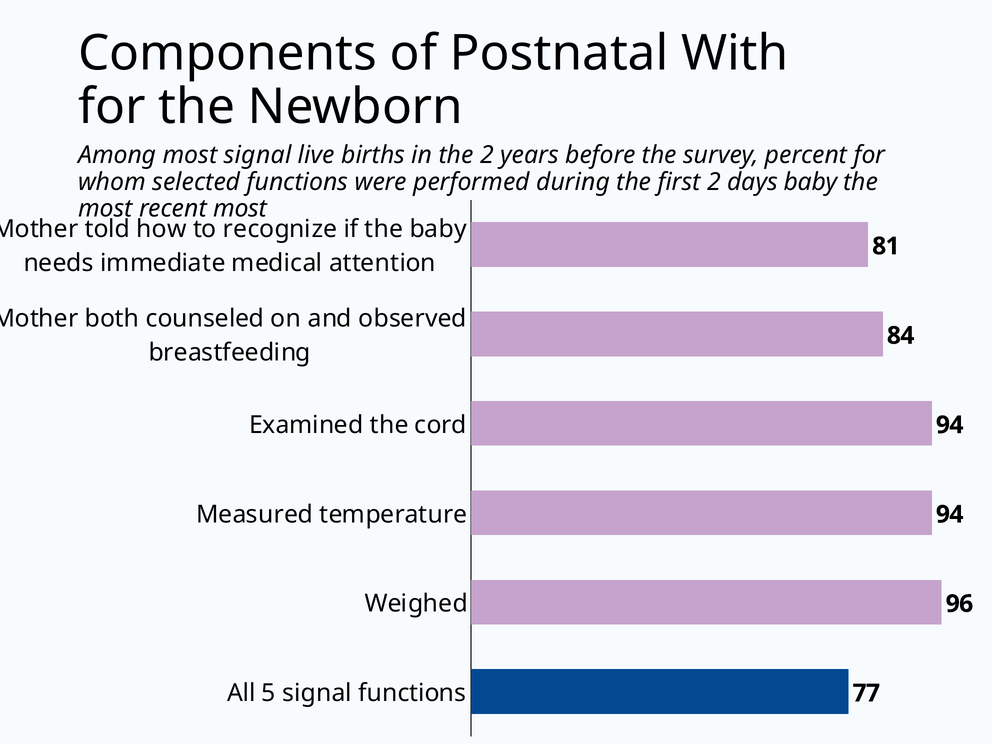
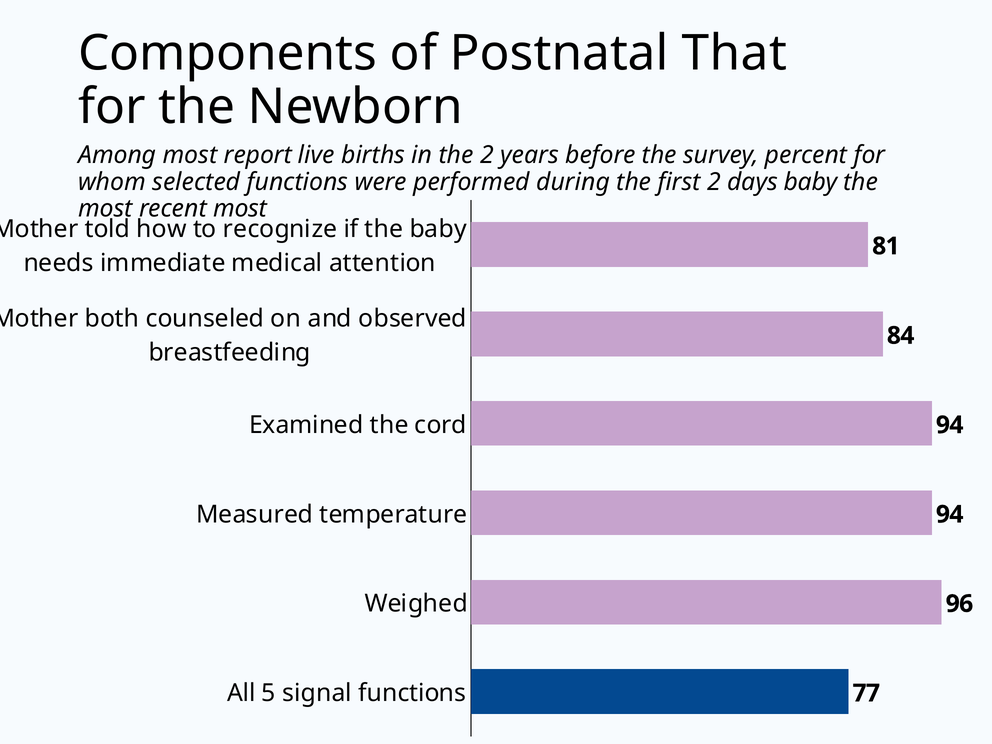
With: With -> That
most signal: signal -> report
